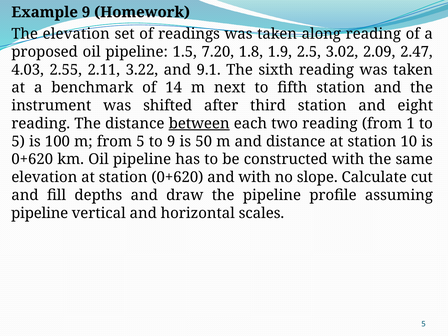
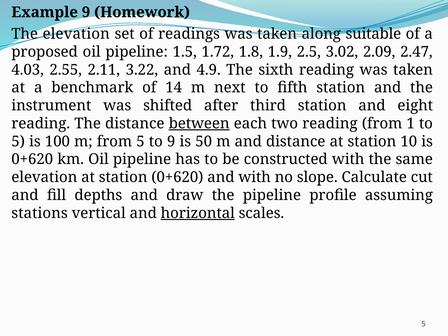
along reading: reading -> suitable
7.20: 7.20 -> 1.72
9.1: 9.1 -> 4.9
pipeline at (40, 213): pipeline -> stations
horizontal underline: none -> present
